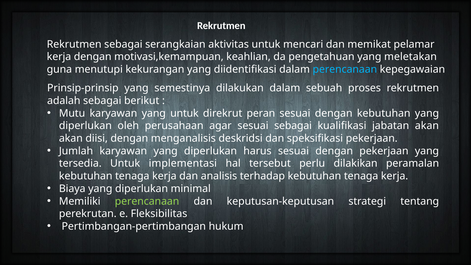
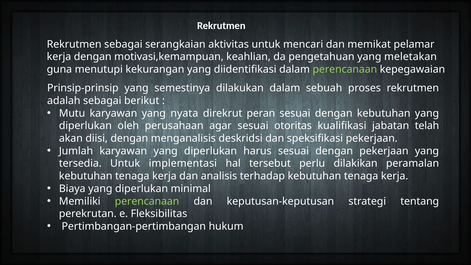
perencanaan at (345, 69) colour: light blue -> light green
yang untuk: untuk -> nyata
sesuai sebagai: sebagai -> otoritas
jabatan akan: akan -> telah
